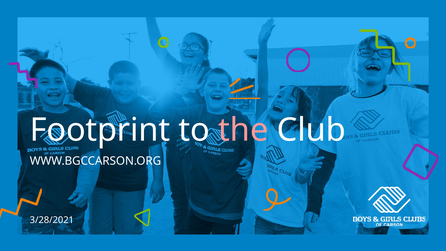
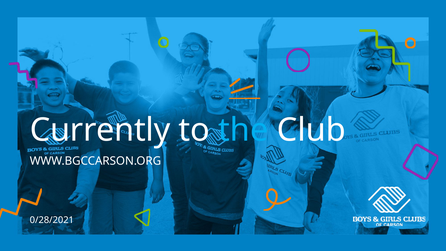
Footprint: Footprint -> Currently
the colour: pink -> light blue
3/28/2021: 3/28/2021 -> 0/28/2021
